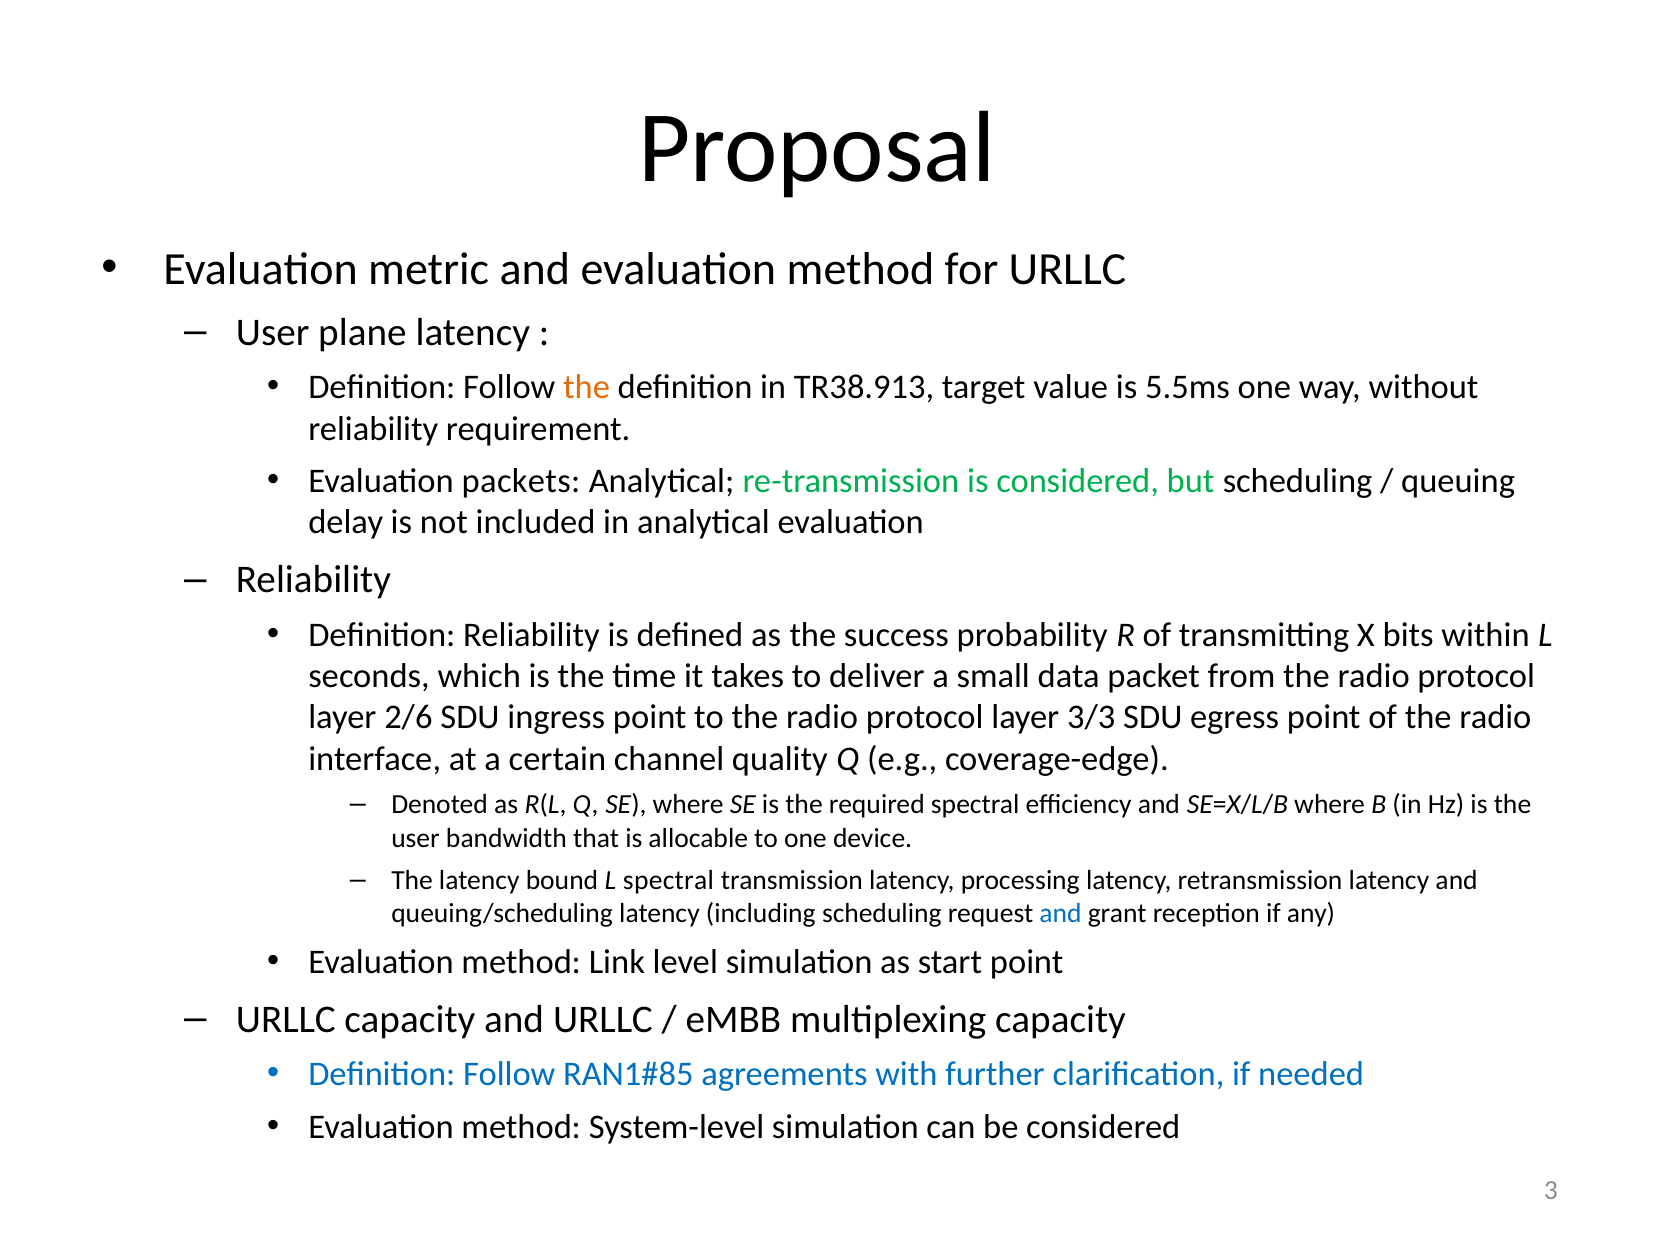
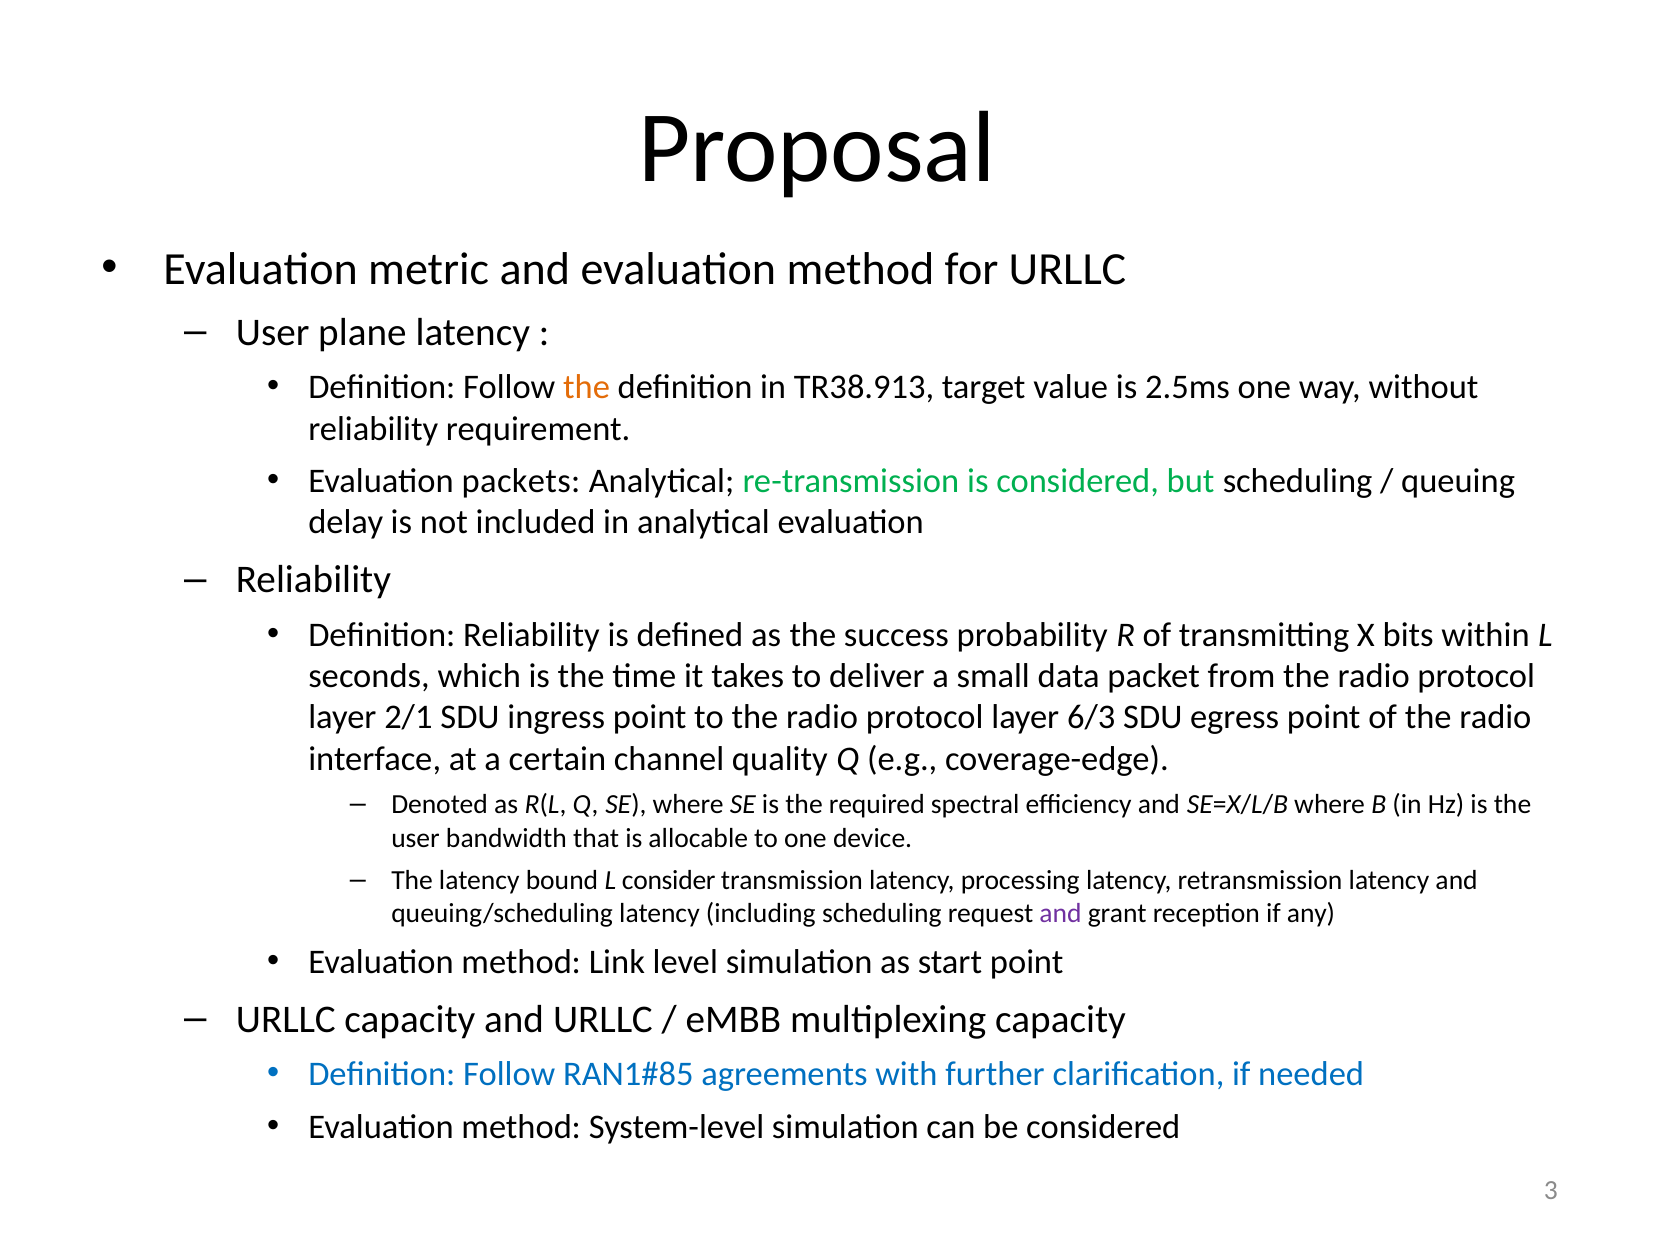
5.5ms: 5.5ms -> 2.5ms
2/6: 2/6 -> 2/1
3/3: 3/3 -> 6/3
L spectral: spectral -> consider
and at (1061, 914) colour: blue -> purple
